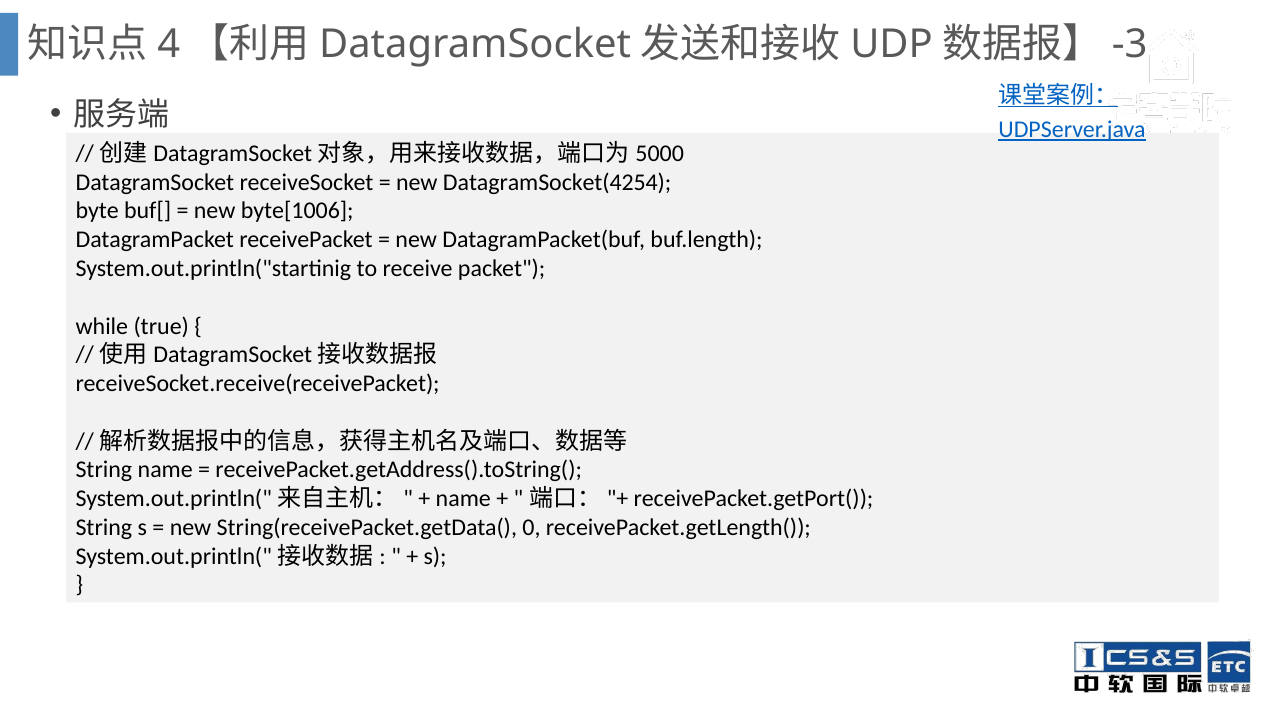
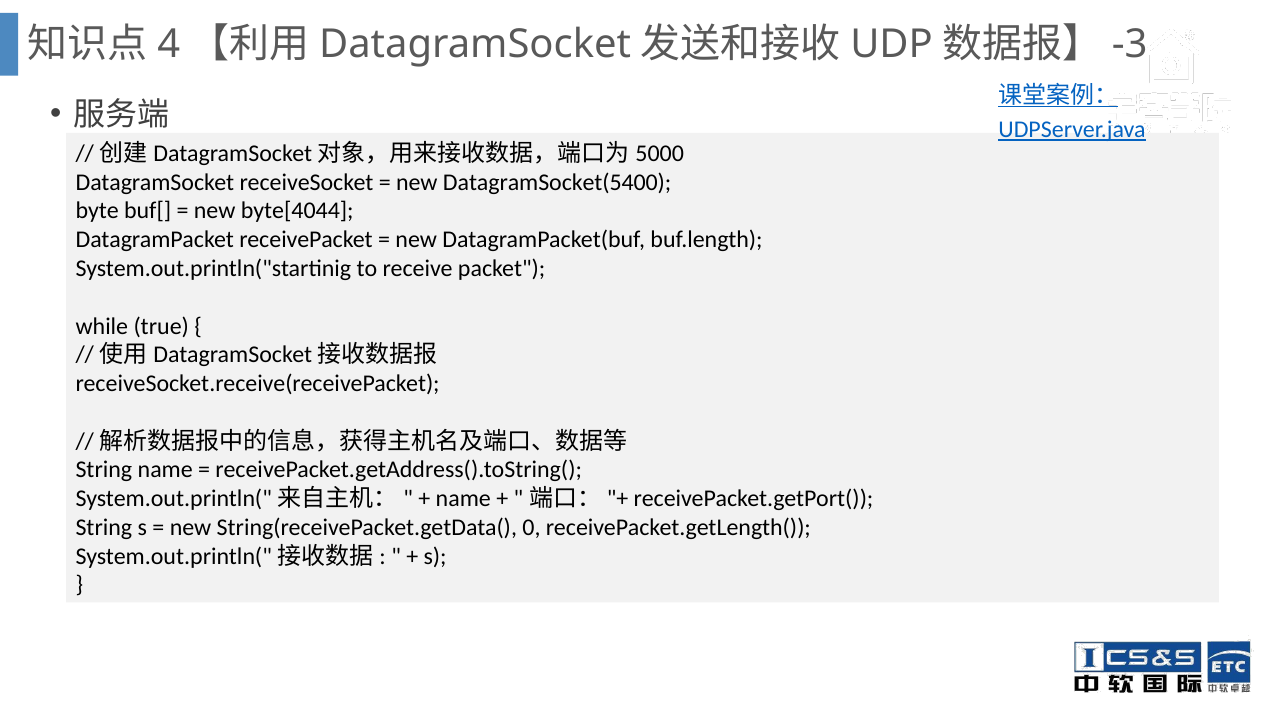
DatagramSocket(4254: DatagramSocket(4254 -> DatagramSocket(5400
byte[1006: byte[1006 -> byte[4044
